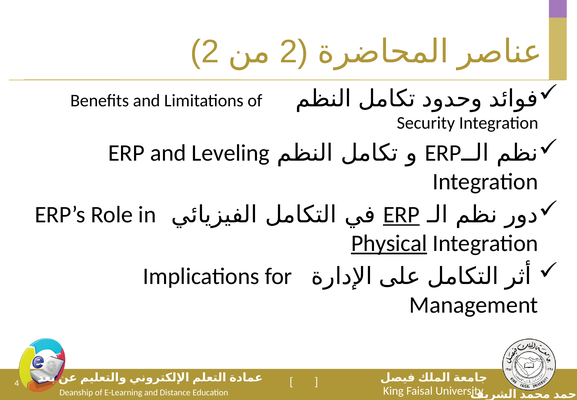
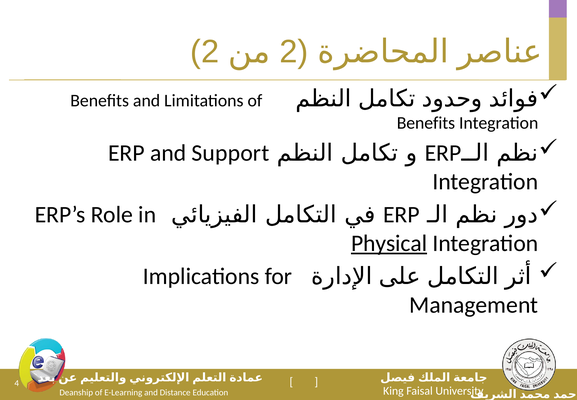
Security at (426, 123): Security -> Benefits
Leveling: Leveling -> Support
ERP at (401, 215) underline: present -> none
